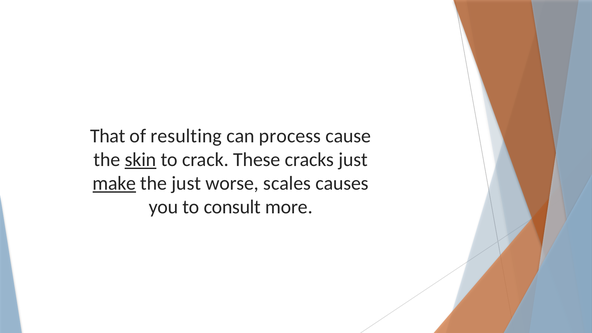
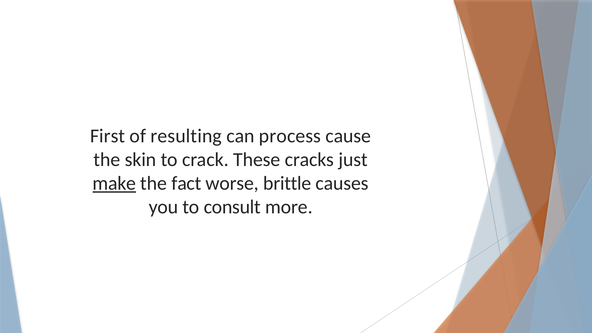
That: That -> First
skin underline: present -> none
the just: just -> fact
scales: scales -> brittle
